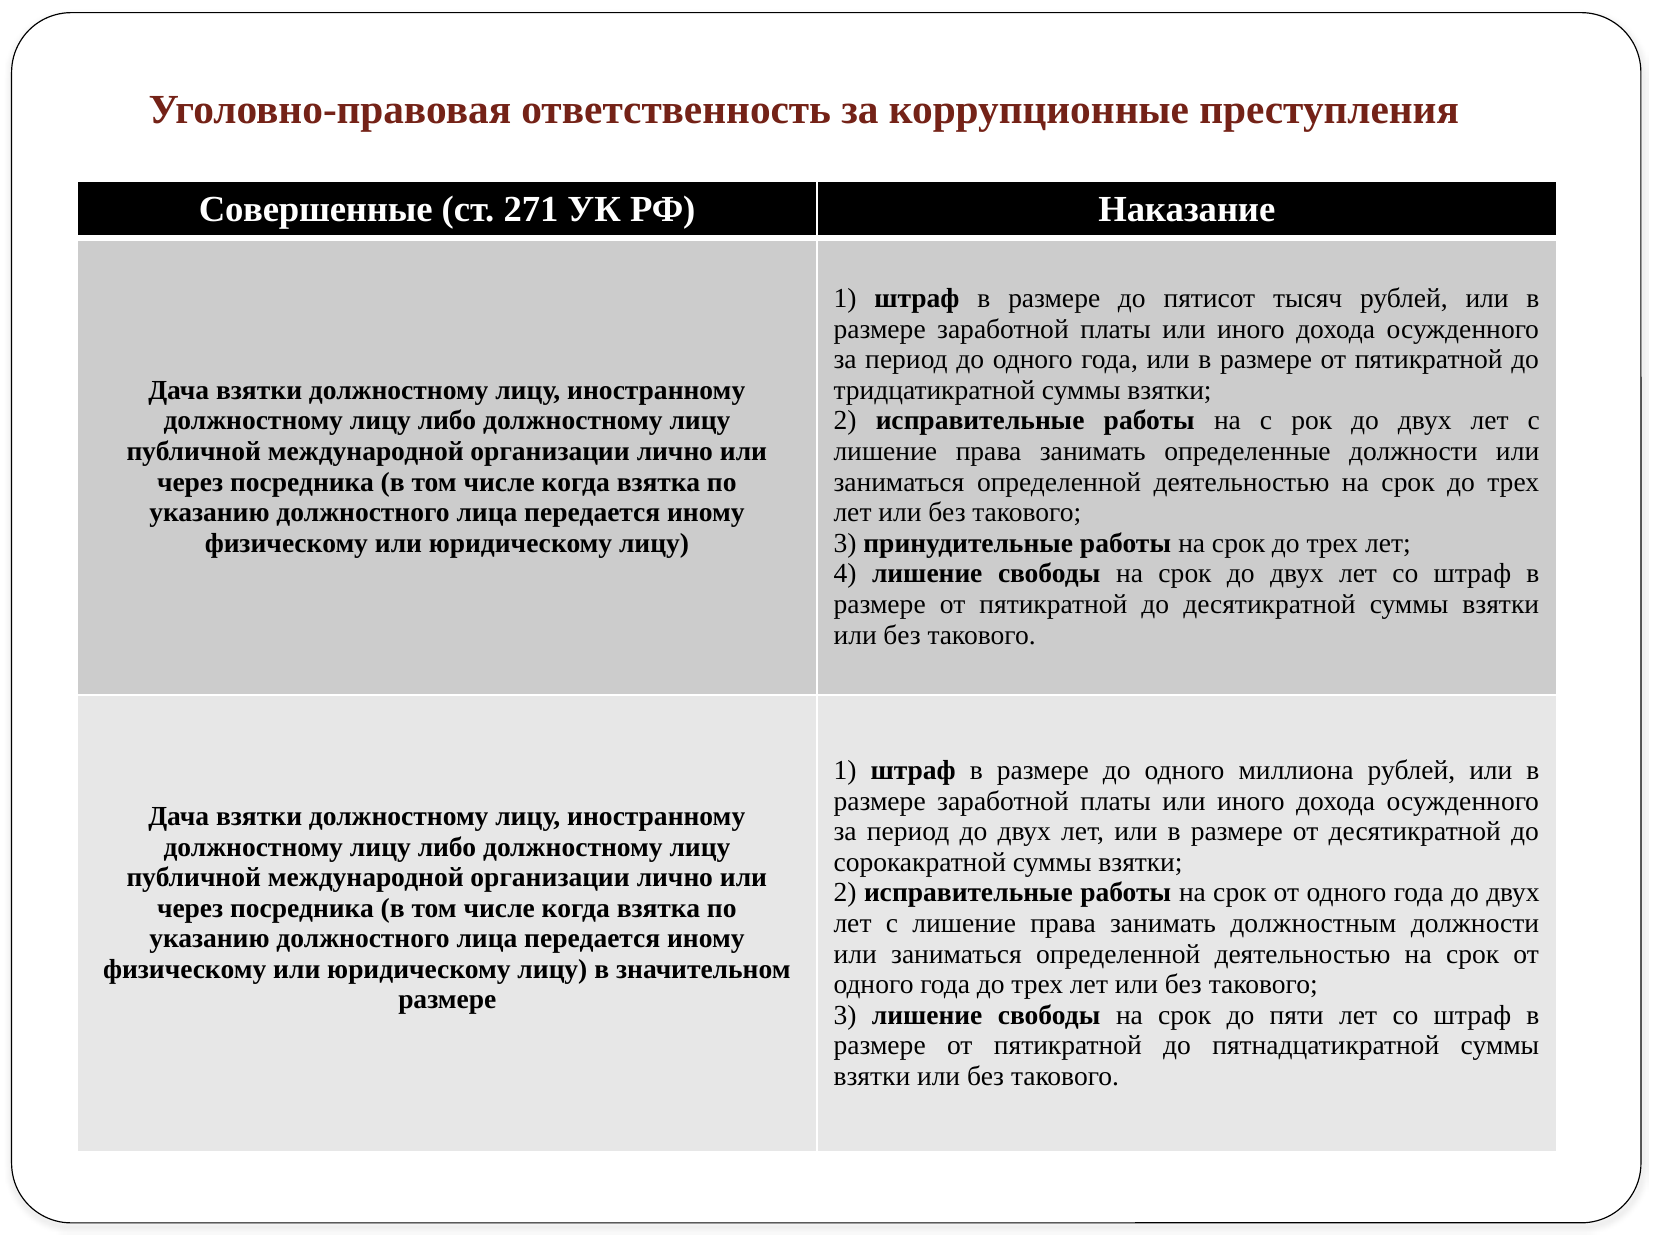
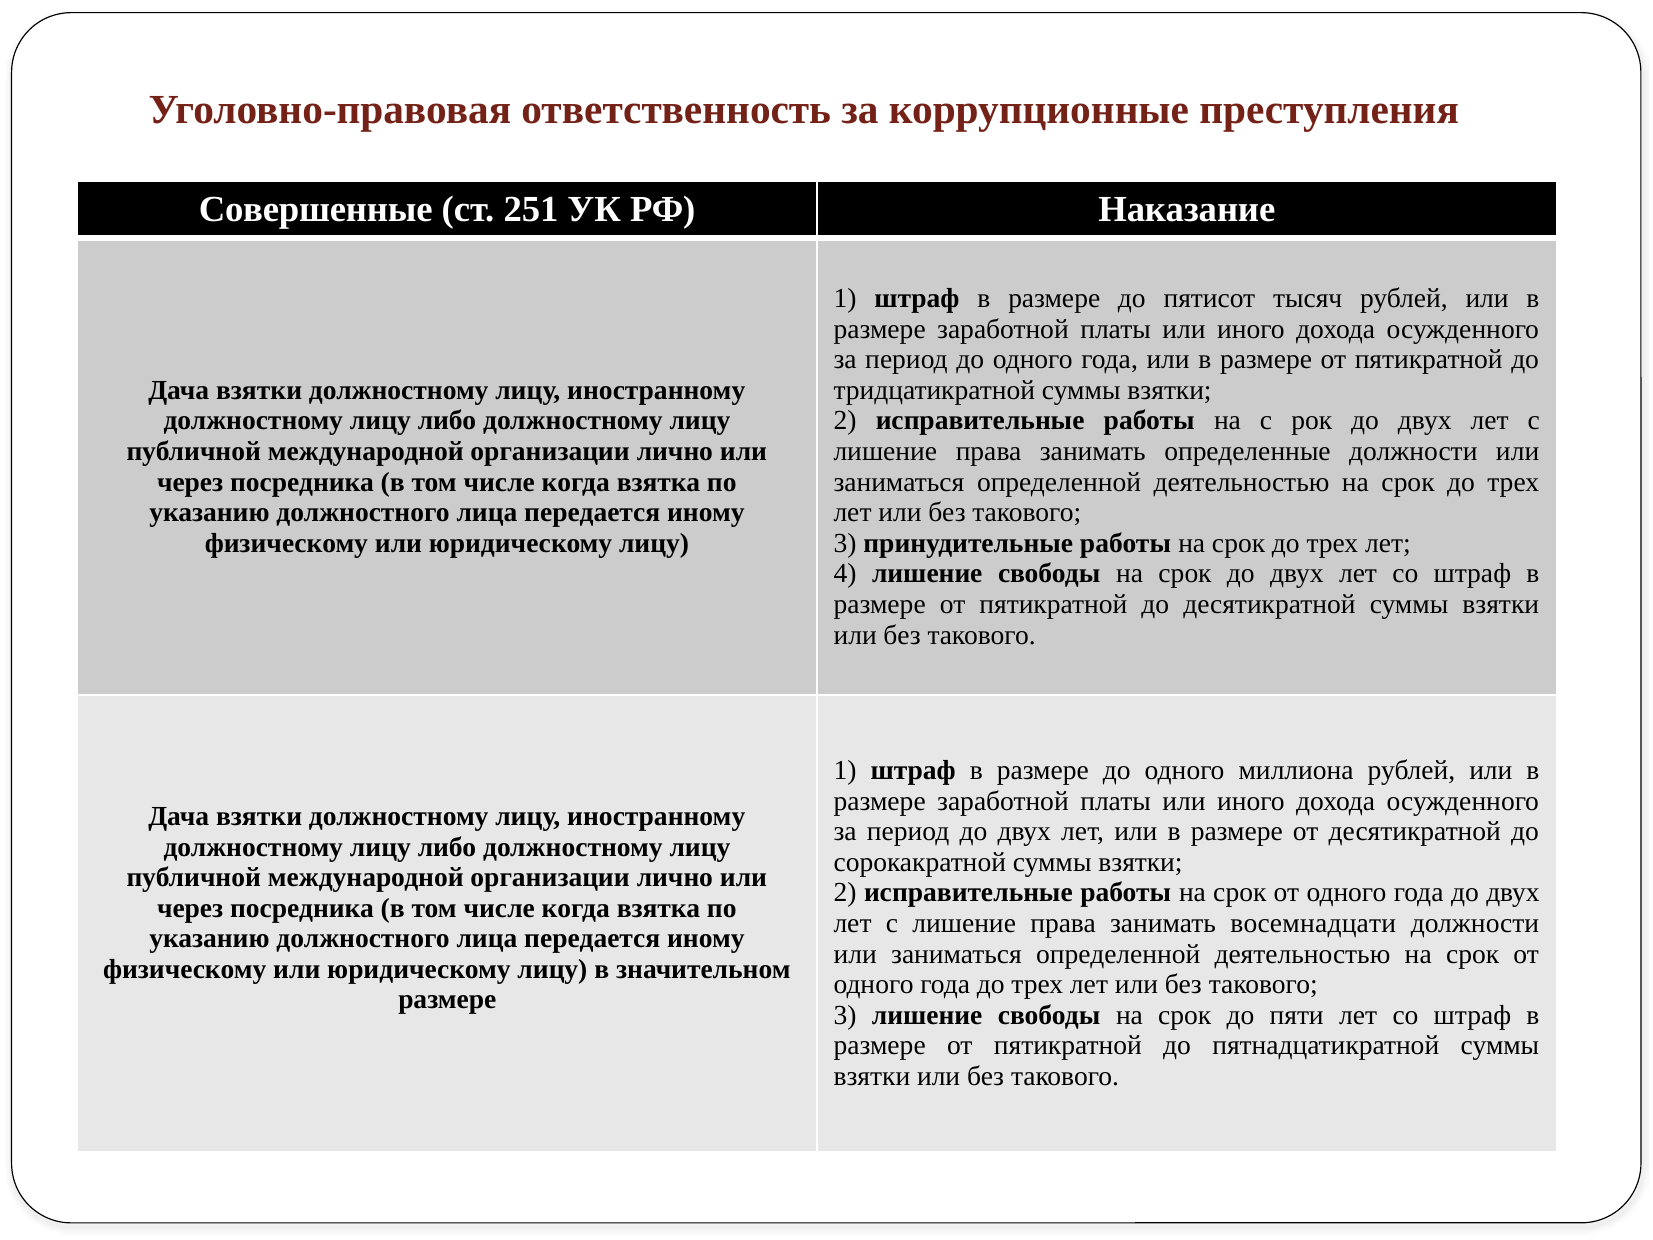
271: 271 -> 251
должностным: должностным -> восемнадцати
